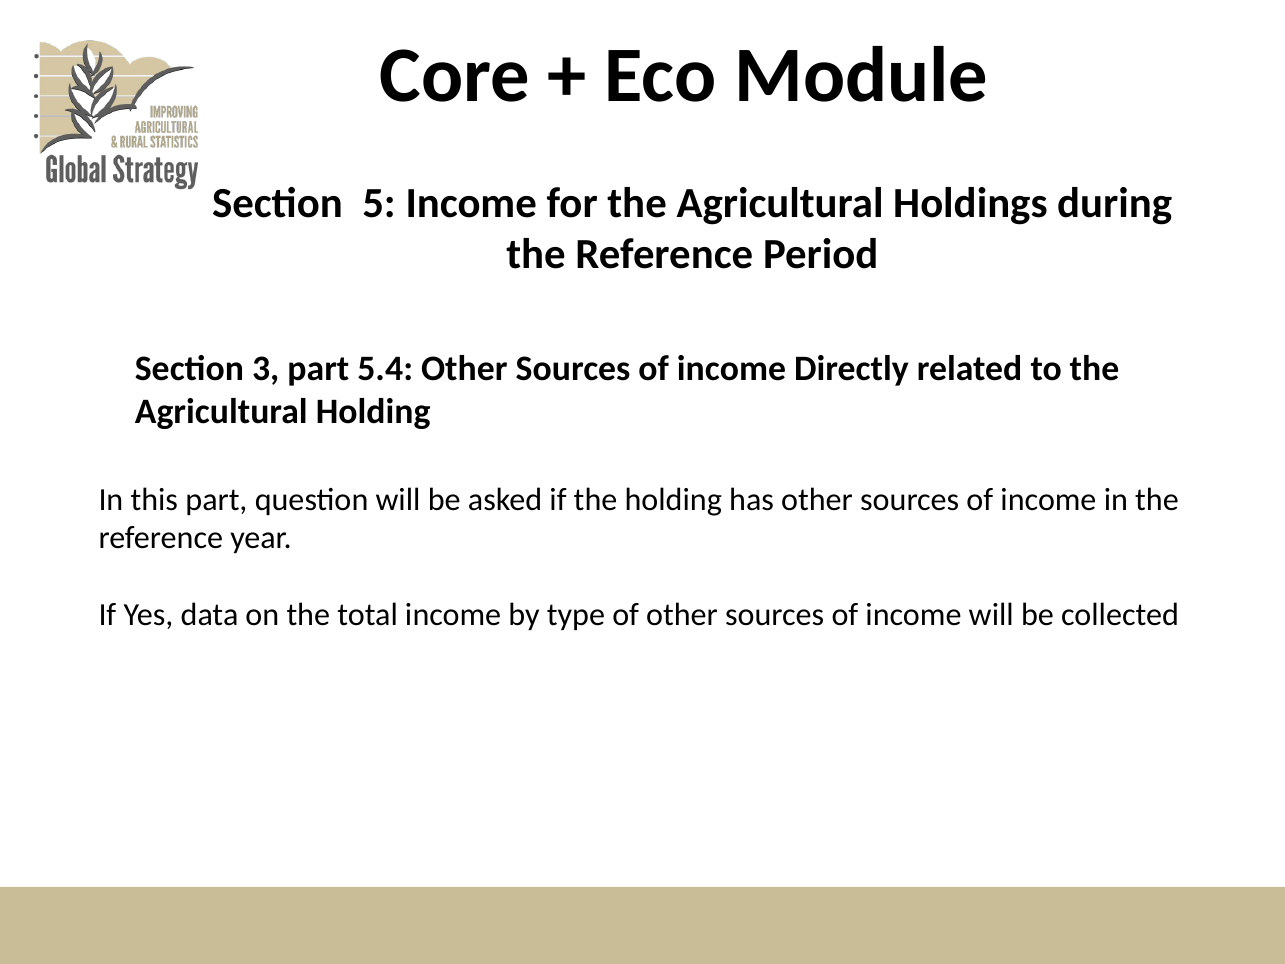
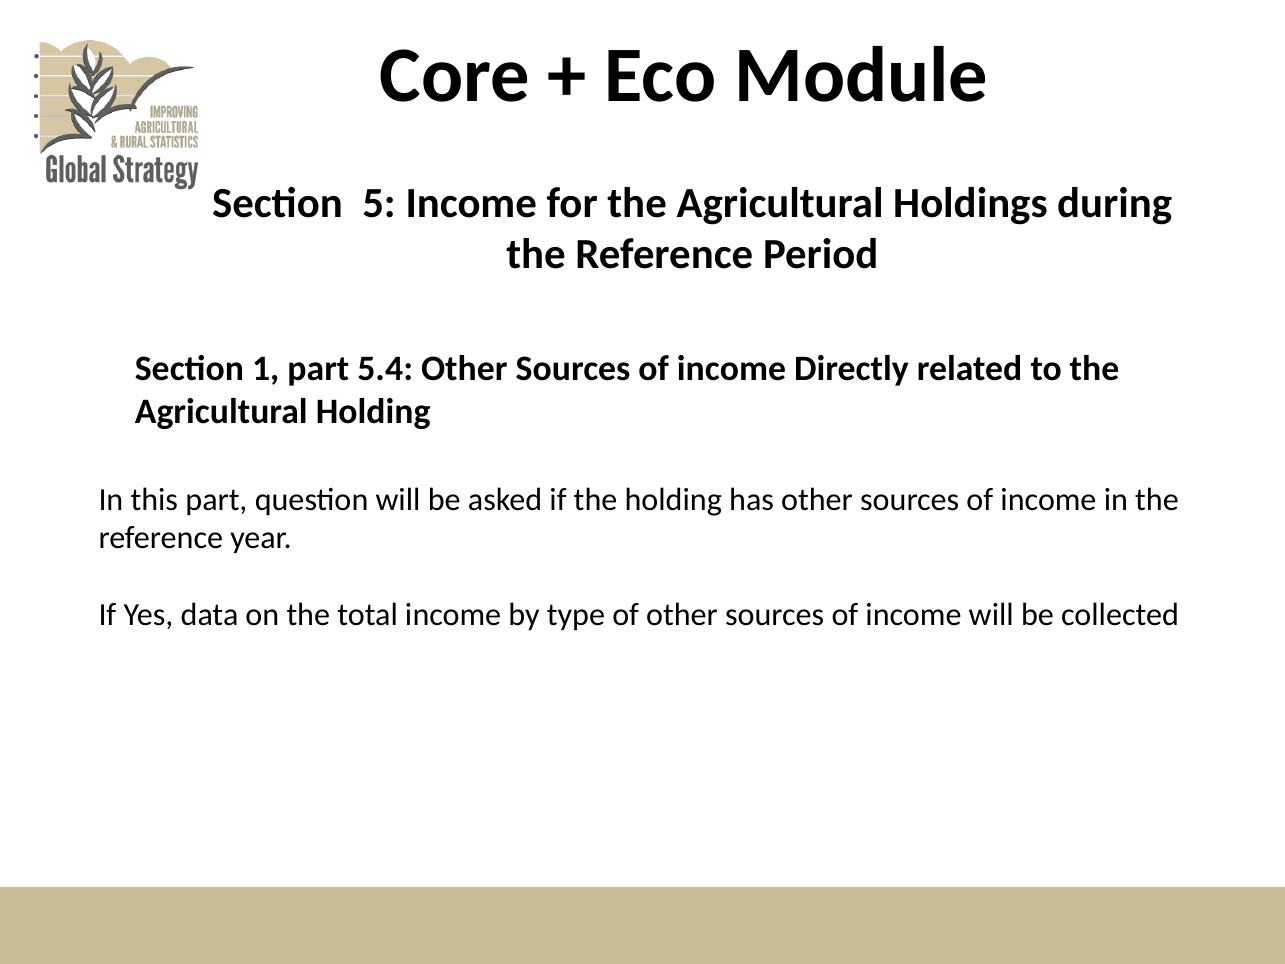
3: 3 -> 1
